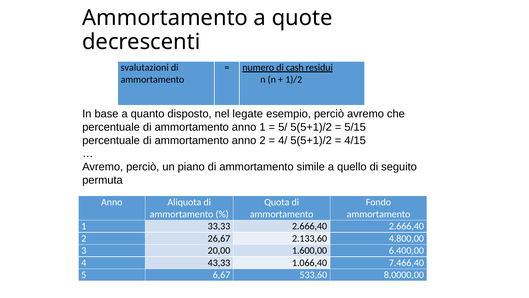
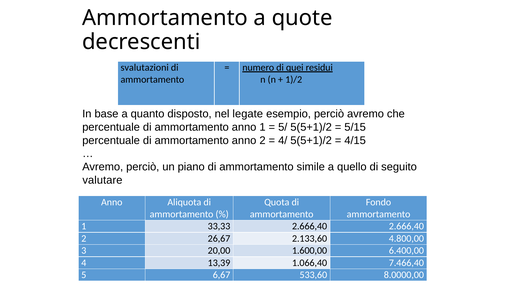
cash: cash -> quei
permuta: permuta -> valutare
43,33: 43,33 -> 13,39
